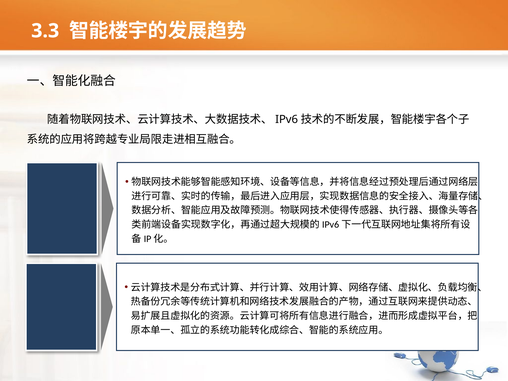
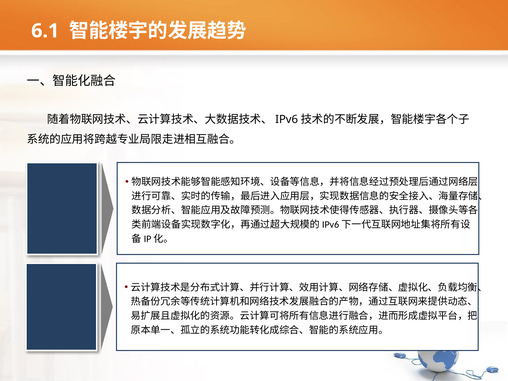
3.3: 3.3 -> 6.1
